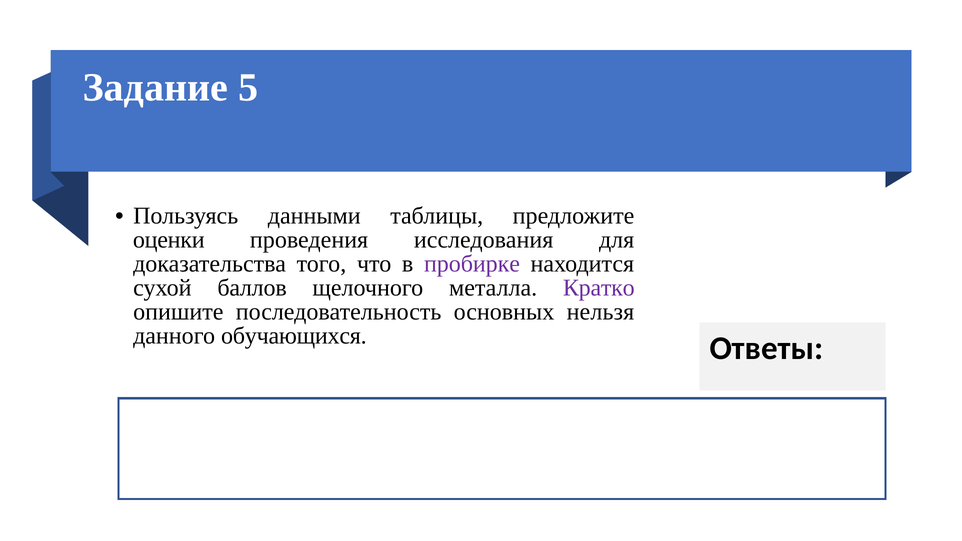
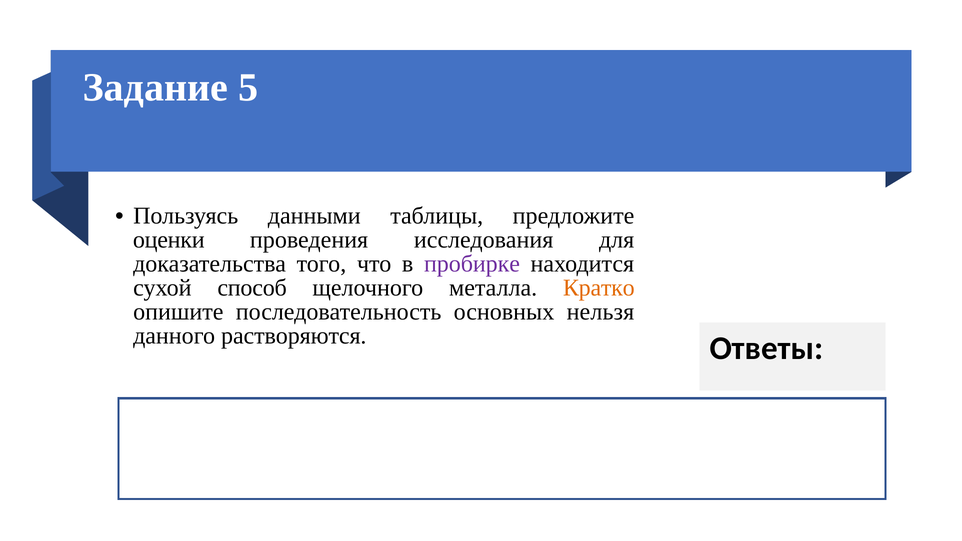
баллов: баллов -> способ
Кратко colour: purple -> orange
обучающихся: обучающихся -> растворяются
